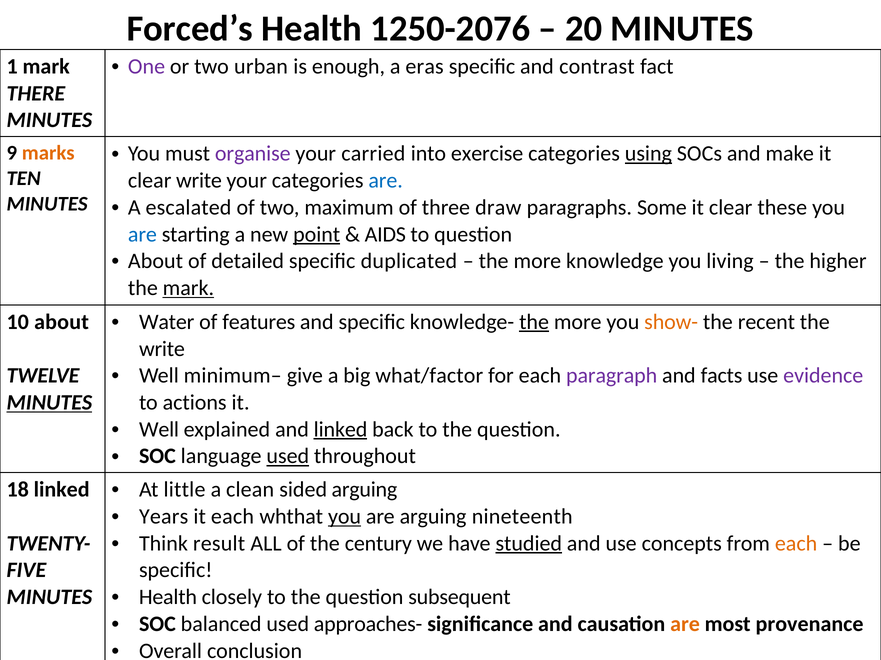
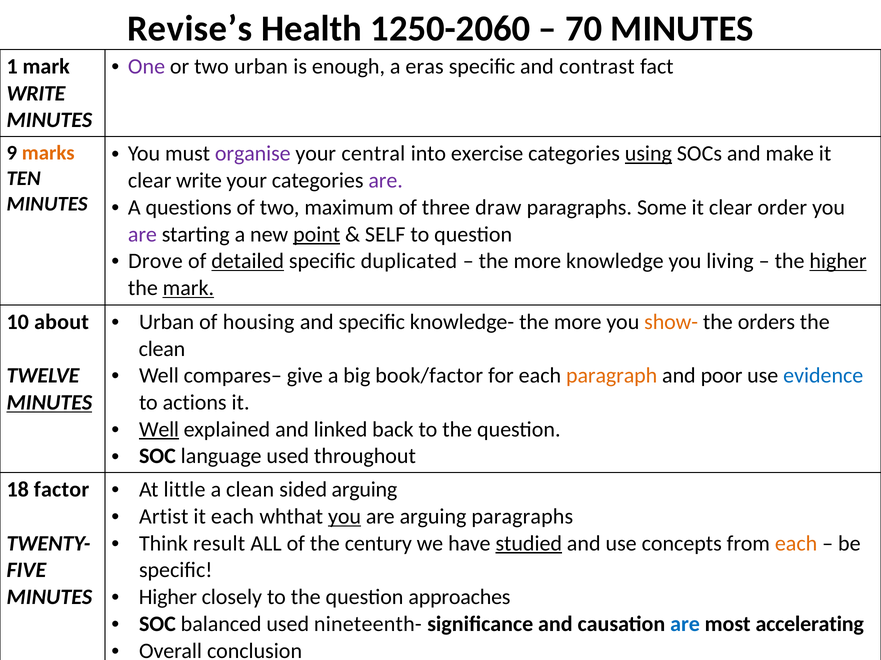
Forced’s: Forced’s -> Revise’s
1250-2076: 1250-2076 -> 1250-2060
20: 20 -> 70
THERE at (36, 93): THERE -> WRITE
carried: carried -> central
are at (386, 181) colour: blue -> purple
escalated: escalated -> questions
these: these -> order
are at (142, 235) colour: blue -> purple
AIDS: AIDS -> SELF
About at (156, 261): About -> Drove
detailed underline: none -> present
higher at (838, 261) underline: none -> present
Water at (167, 322): Water -> Urban
features: features -> housing
the at (534, 322) underline: present -> none
recent: recent -> orders
write at (162, 349): write -> clean
minimum–: minimum– -> compares–
what/factor: what/factor -> book/factor
paragraph colour: purple -> orange
facts: facts -> poor
evidence colour: purple -> blue
Well at (159, 430) underline: none -> present
linked at (341, 430) underline: present -> none
used at (288, 457) underline: present -> none
18 linked: linked -> factor
Years: Years -> Artist
arguing nineteenth: nineteenth -> paragraphs
Health at (168, 598): Health -> Higher
subsequent: subsequent -> approaches
approaches-: approaches- -> nineteenth-
are at (685, 625) colour: orange -> blue
provenance: provenance -> accelerating
